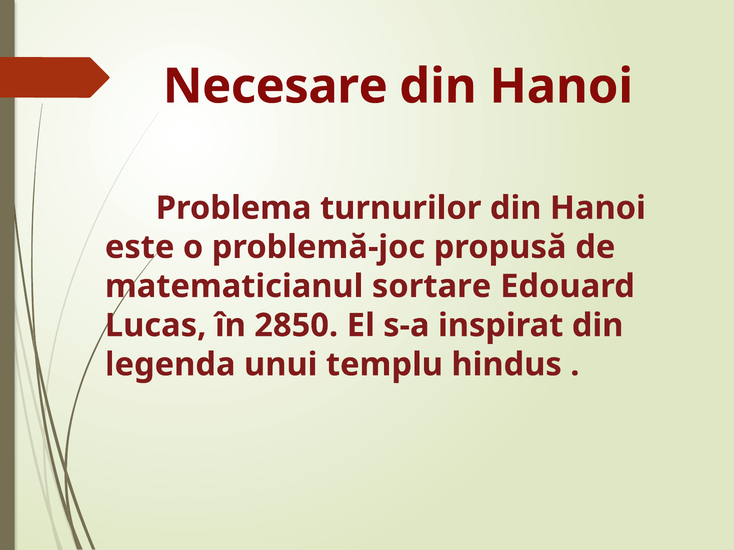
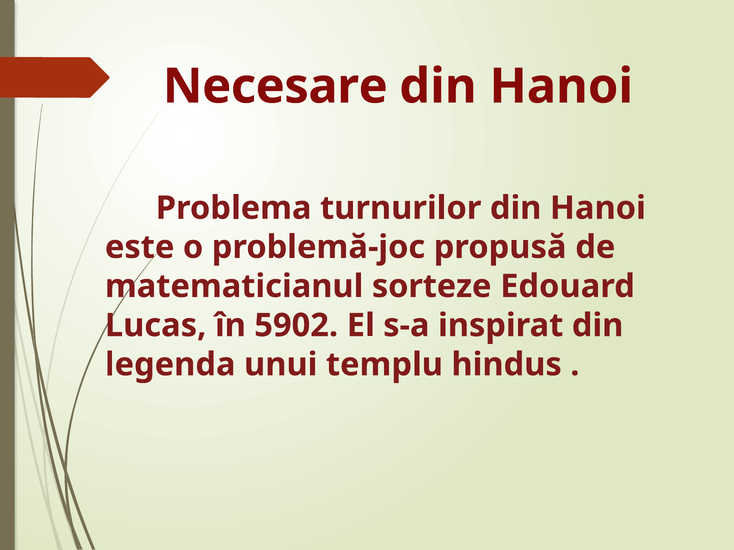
sortare: sortare -> sorteze
2850: 2850 -> 5902
